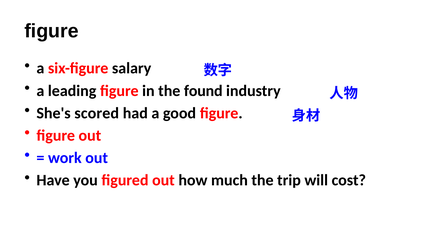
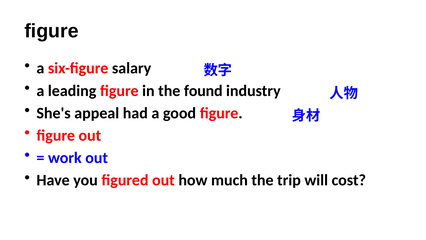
scored: scored -> appeal
